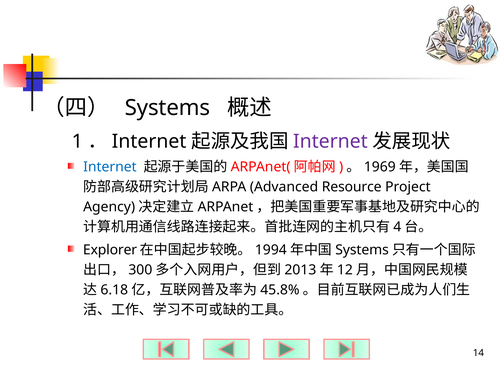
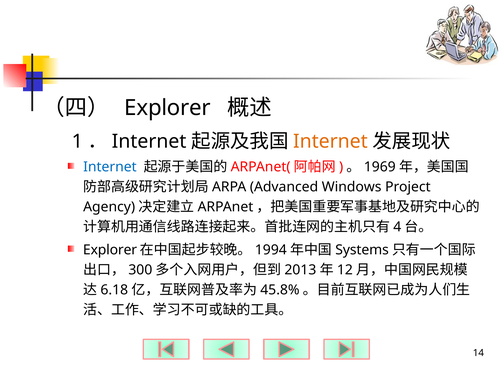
Systems at (167, 108): Systems -> Explorer
Internet at (331, 142) colour: purple -> orange
Resource: Resource -> Windows
